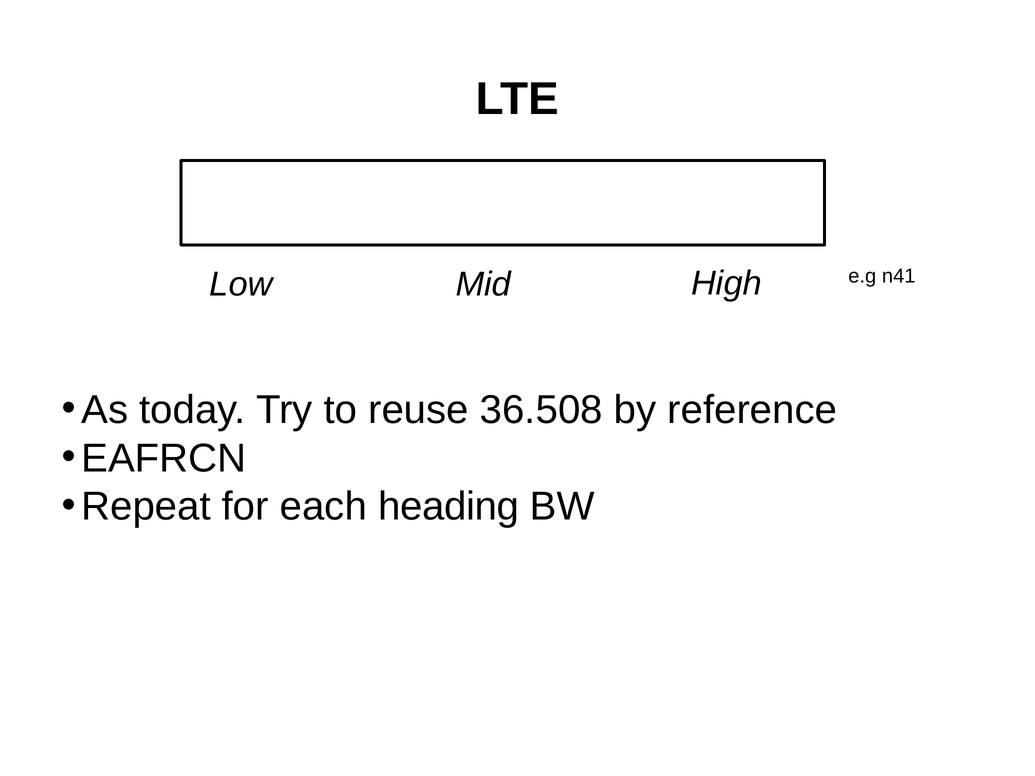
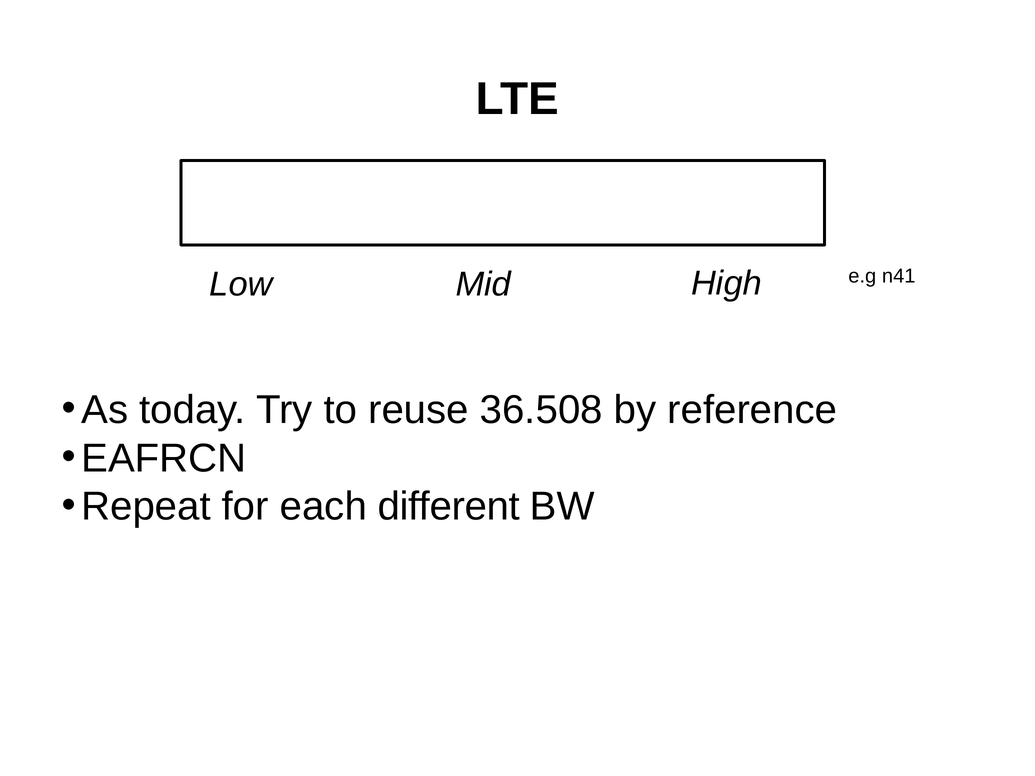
heading: heading -> different
